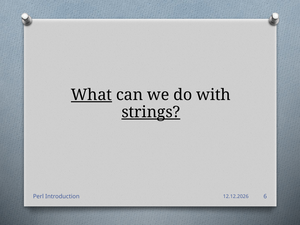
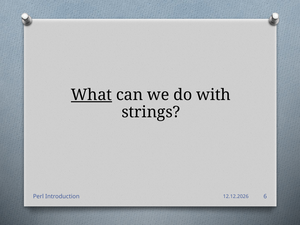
strings underline: present -> none
